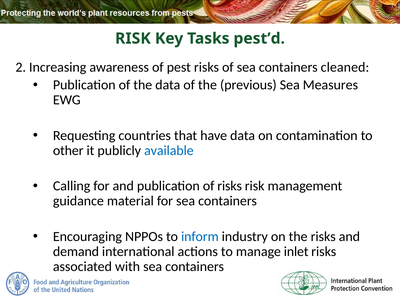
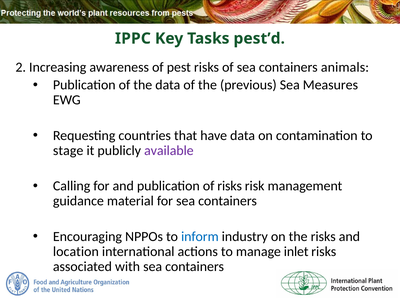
RISK at (133, 38): RISK -> IPPC
cleaned: cleaned -> animals
other: other -> stage
available colour: blue -> purple
demand: demand -> location
